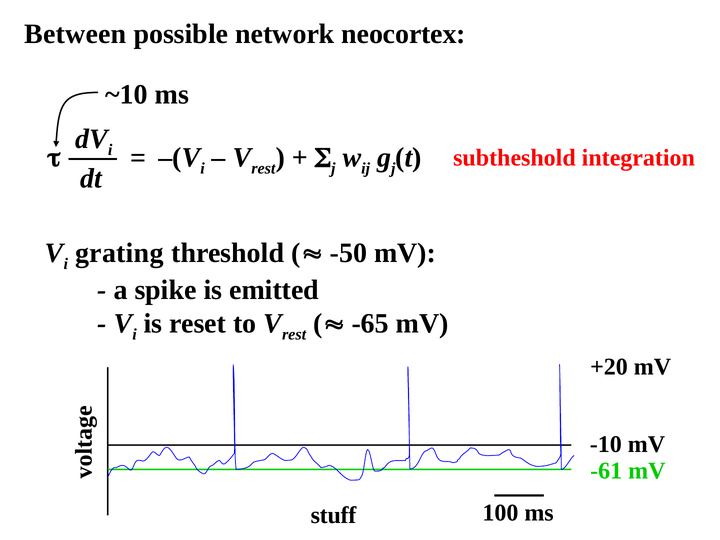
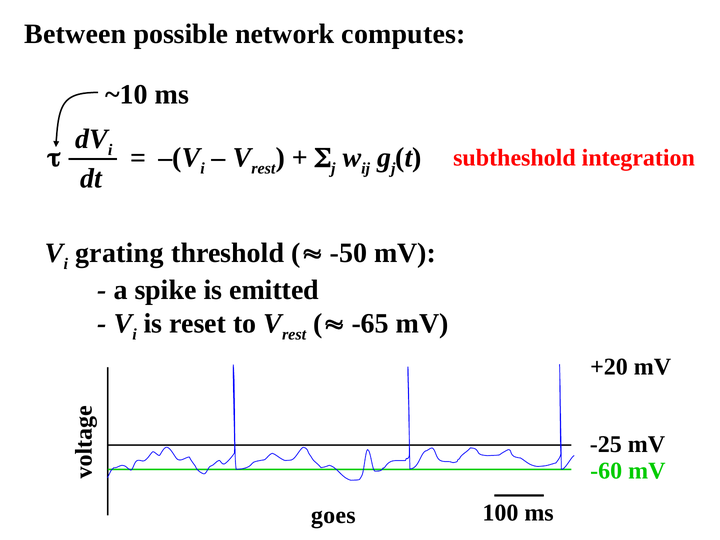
neocortex: neocortex -> computes
-10: -10 -> -25
-61: -61 -> -60
stuff: stuff -> goes
